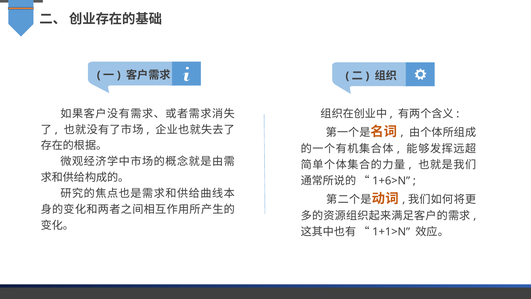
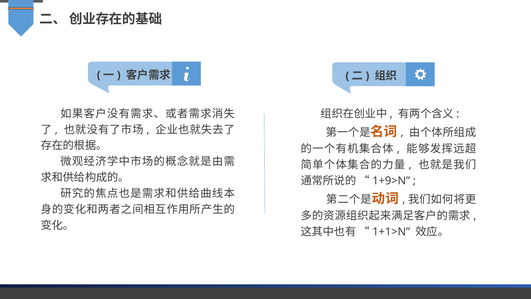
1+6>N: 1+6>N -> 1+9>N
